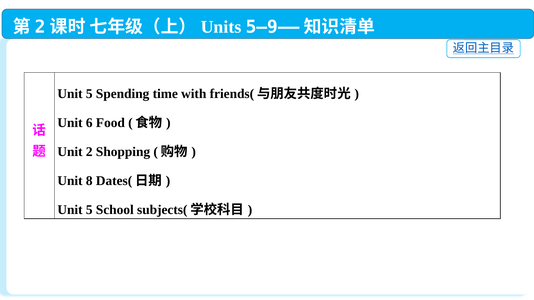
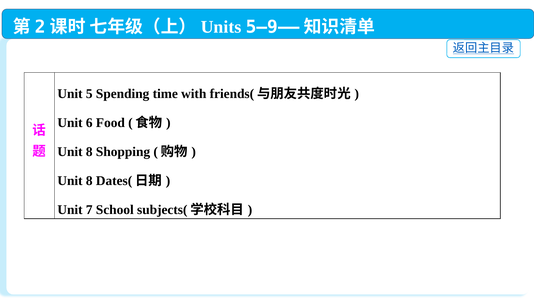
2 at (89, 152): 2 -> 8
5 at (89, 210): 5 -> 7
